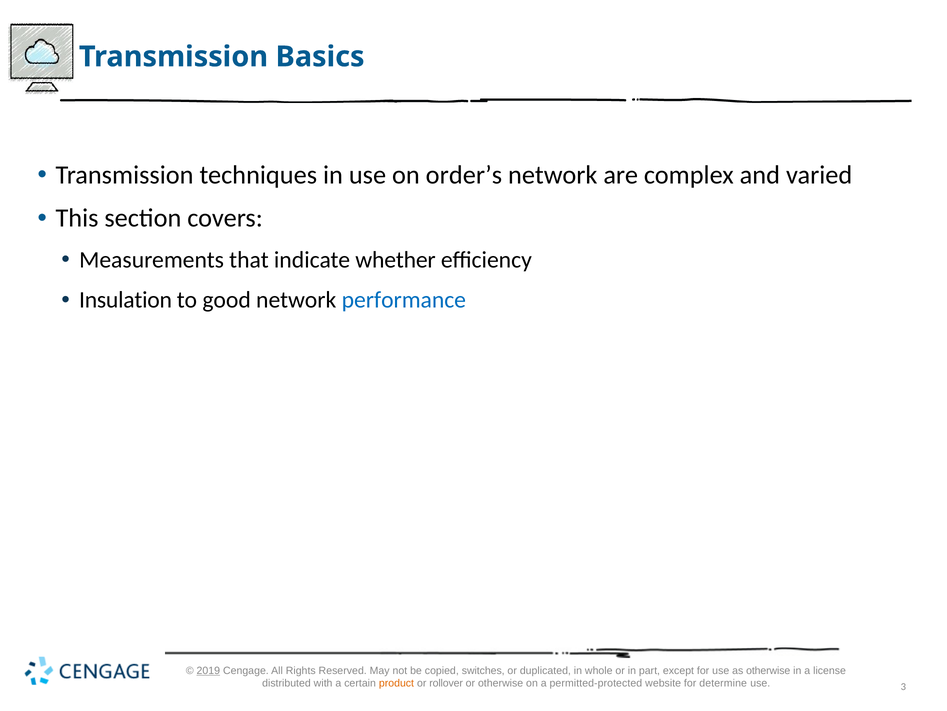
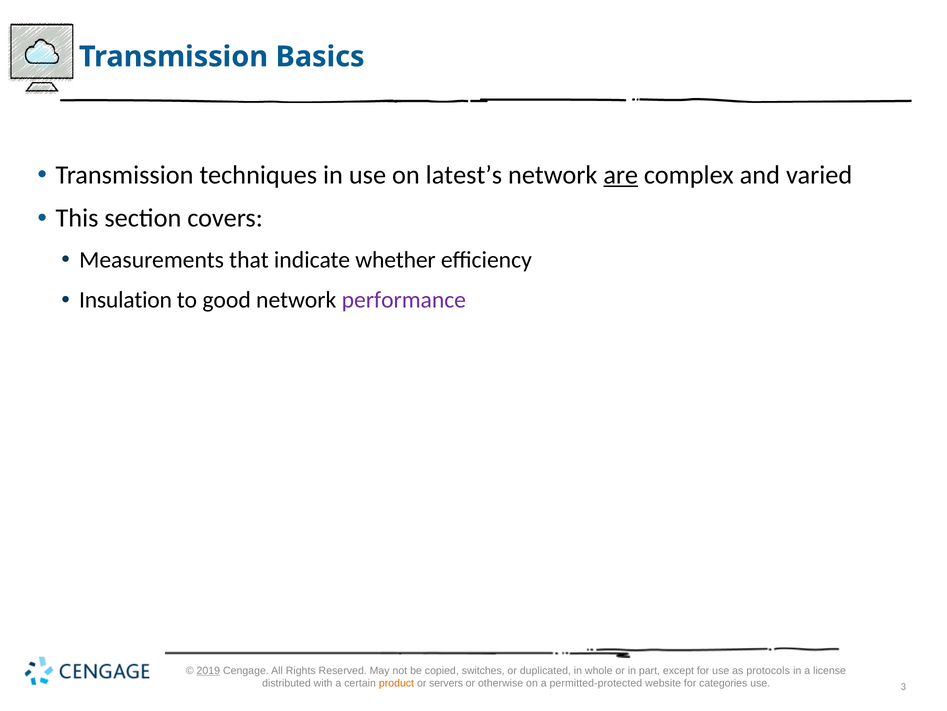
order’s: order’s -> latest’s
are underline: none -> present
performance colour: blue -> purple
as otherwise: otherwise -> protocols
rollover: rollover -> servers
determine: determine -> categories
